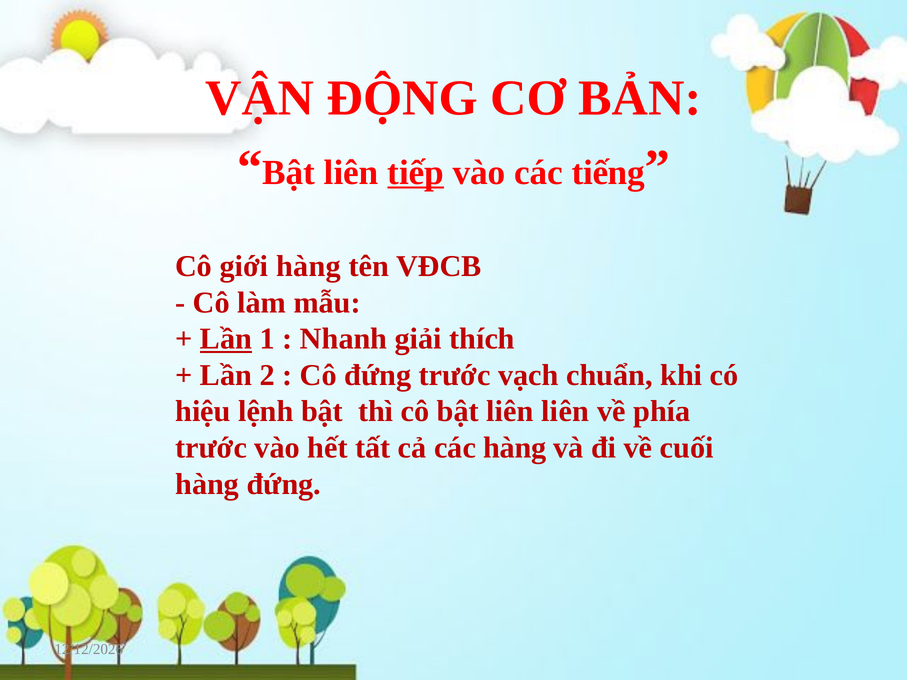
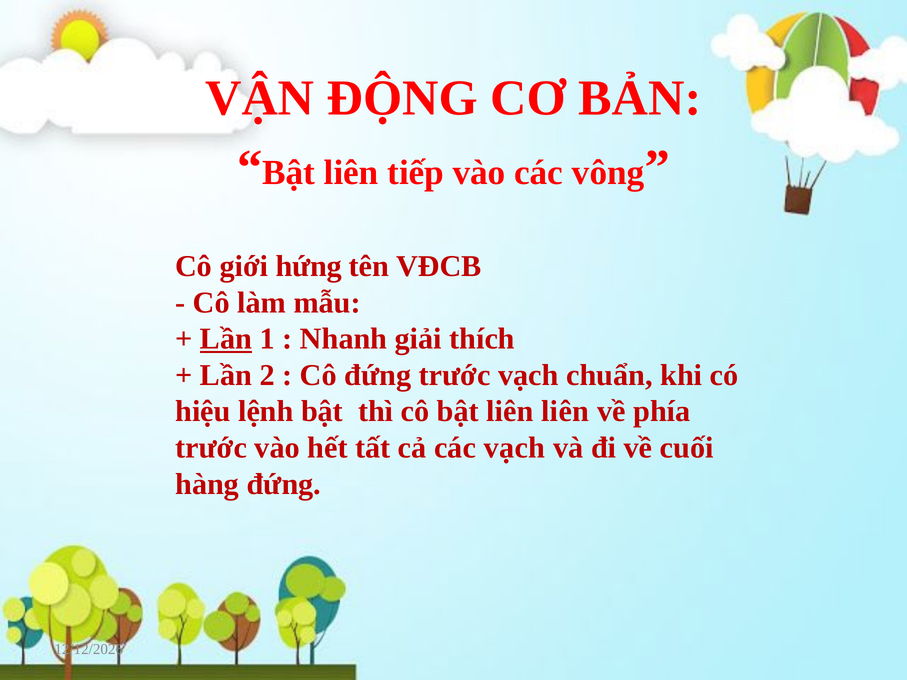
tiếp underline: present -> none
tiếng: tiếng -> vông
giới hàng: hàng -> hứng
các hàng: hàng -> vạch
